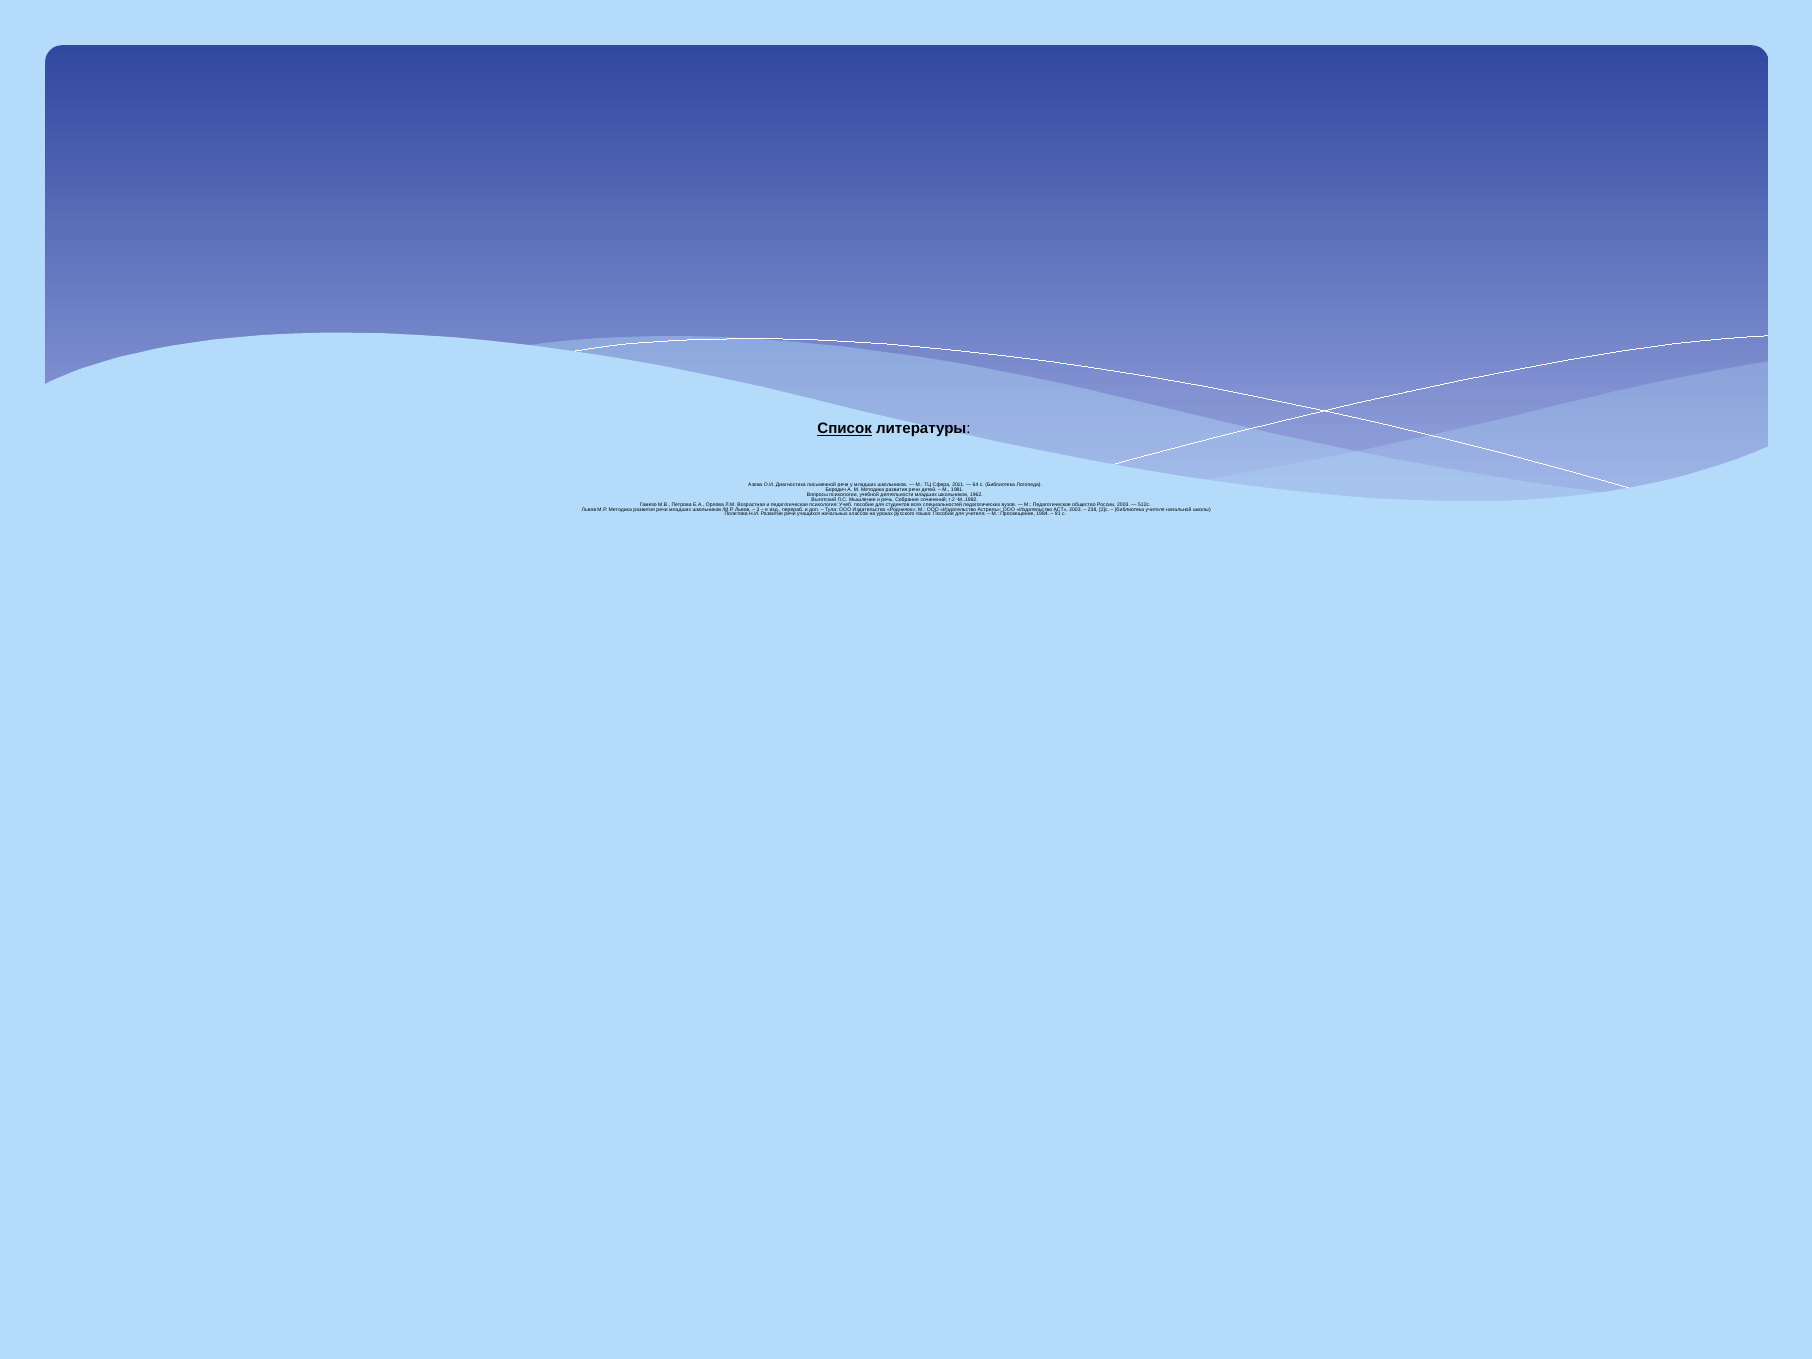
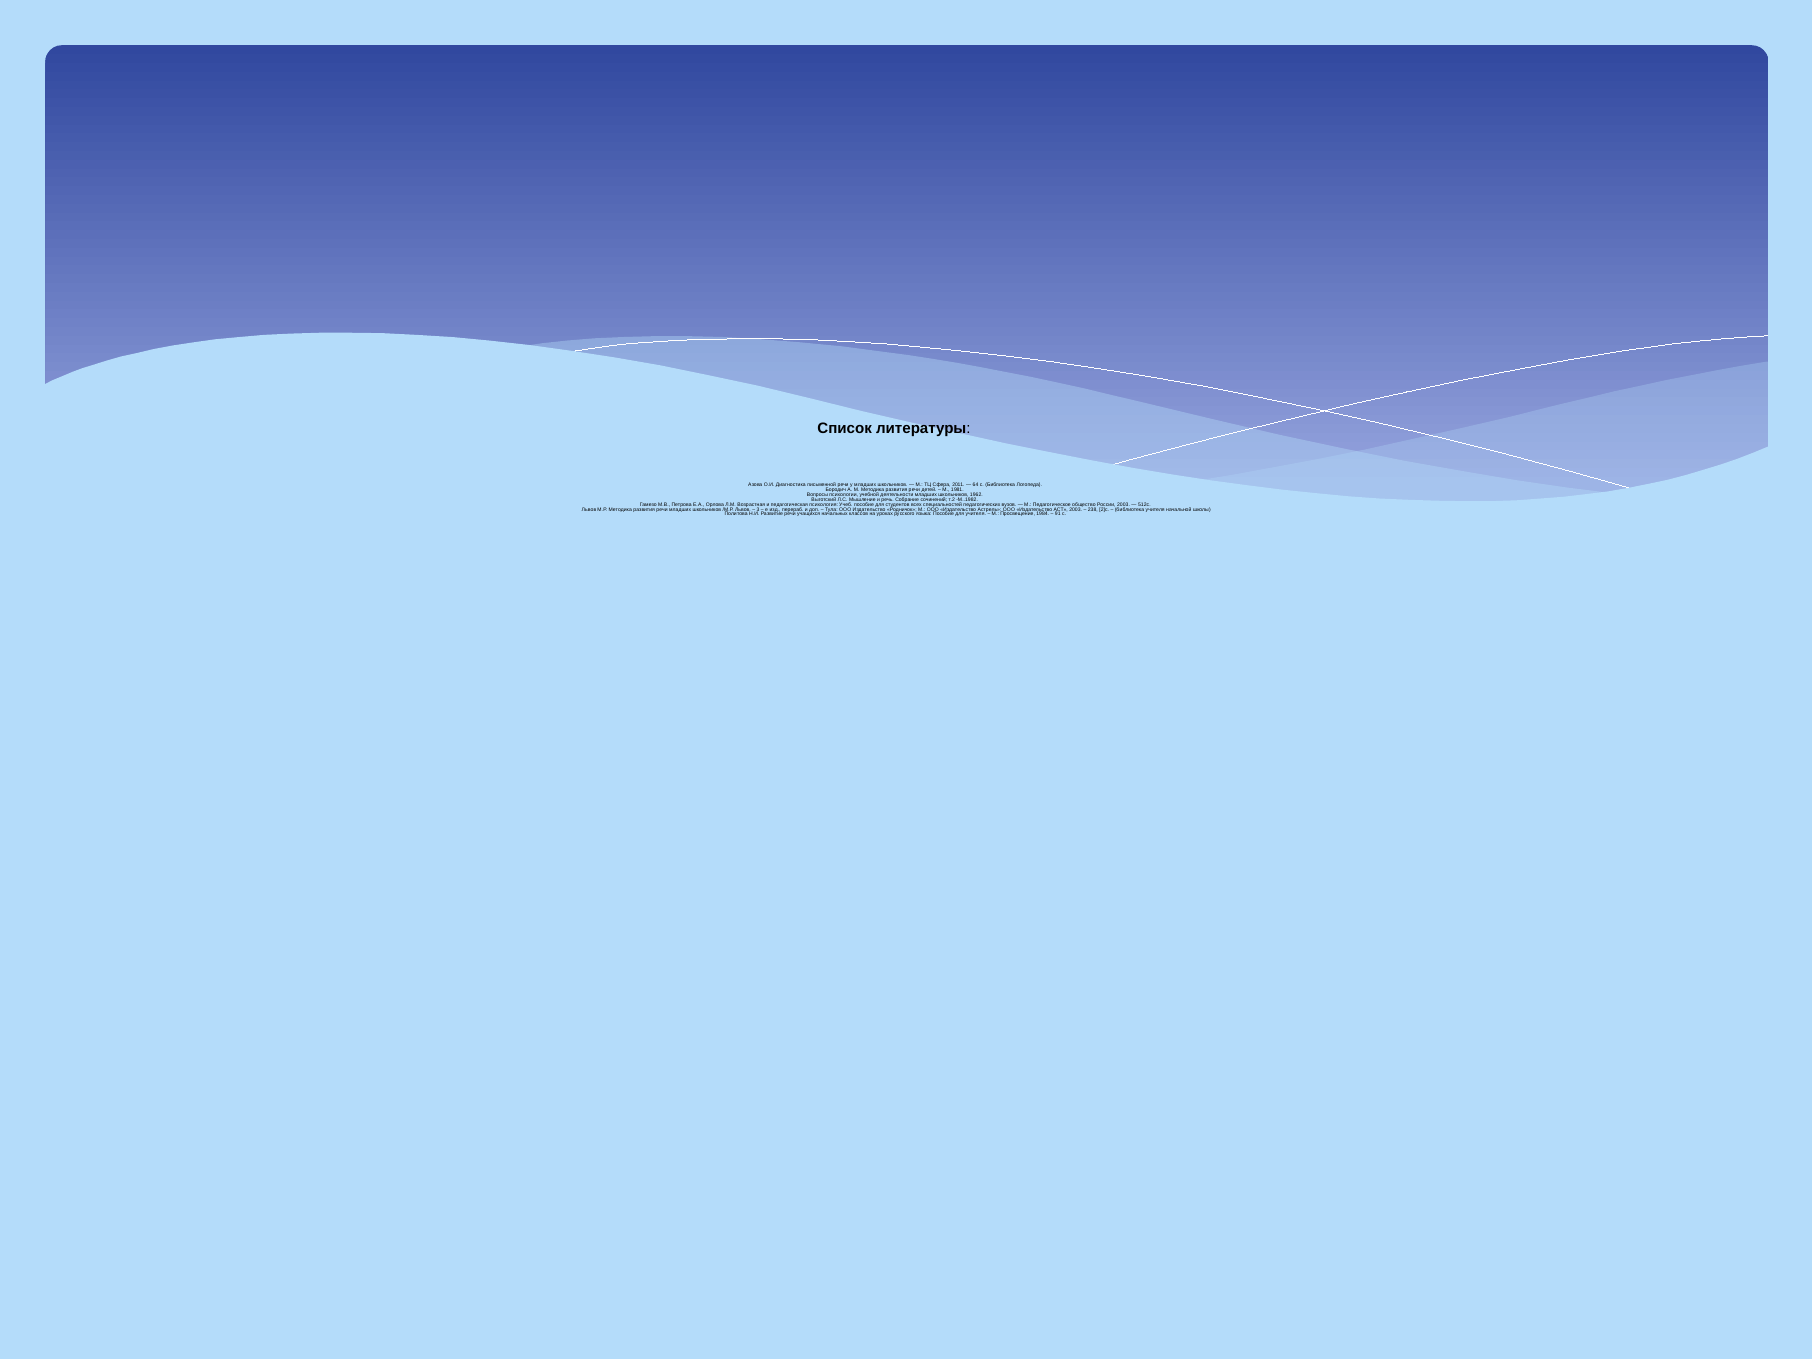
Список underline: present -> none
